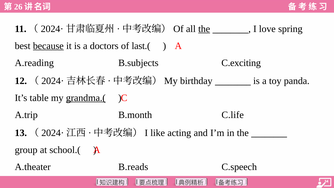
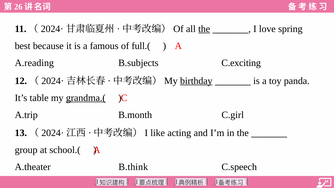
because underline: present -> none
doctors: doctors -> famous
last.(: last.( -> full.(
birthday underline: none -> present
C.life: C.life -> C.girl
B.reads: B.reads -> B.think
